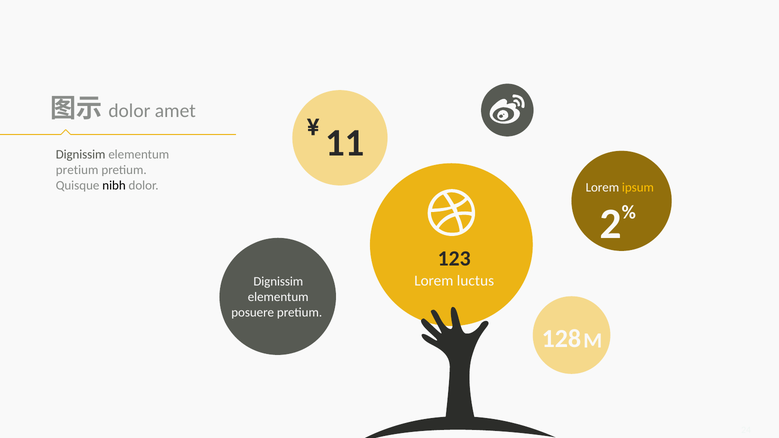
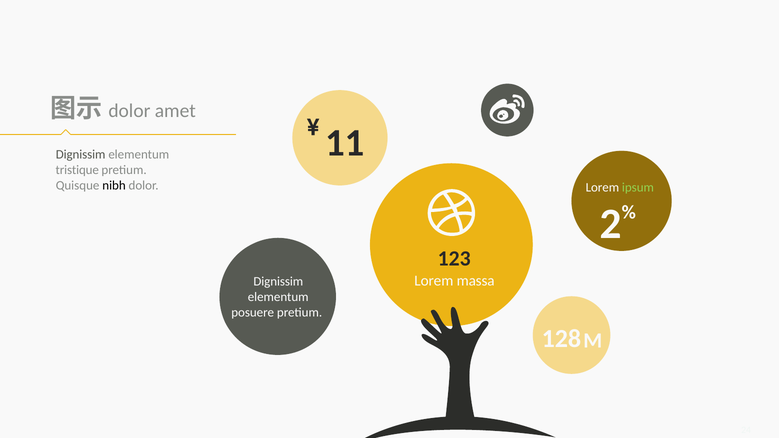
pretium at (77, 170): pretium -> tristique
ipsum colour: yellow -> light green
luctus: luctus -> massa
